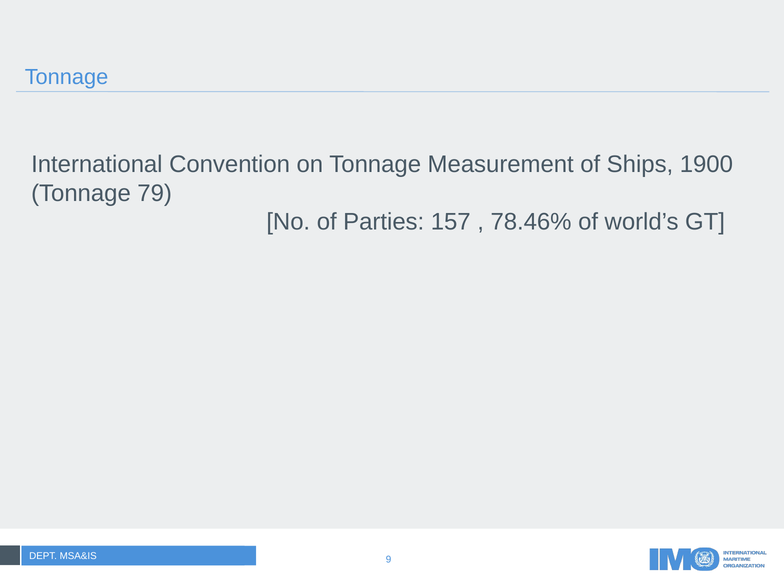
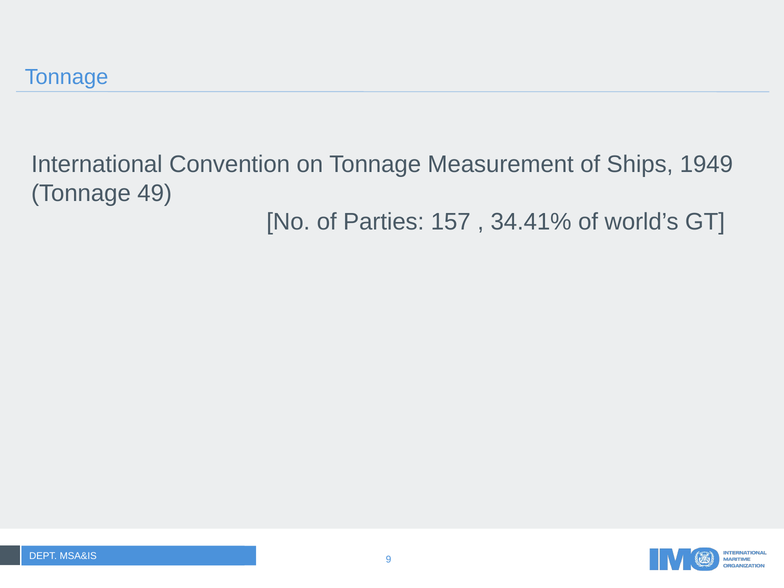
1900: 1900 -> 1949
79: 79 -> 49
78.46%: 78.46% -> 34.41%
